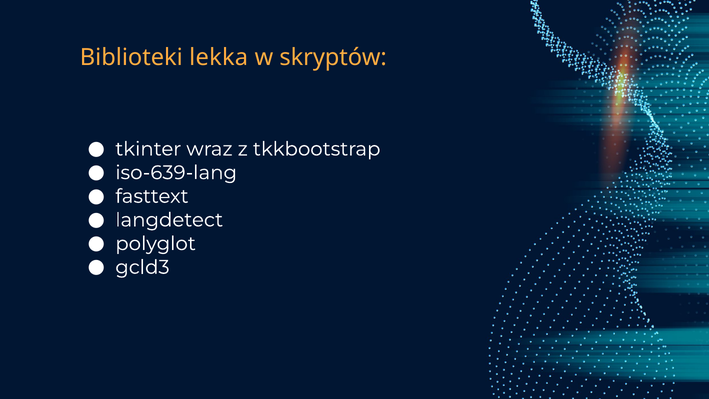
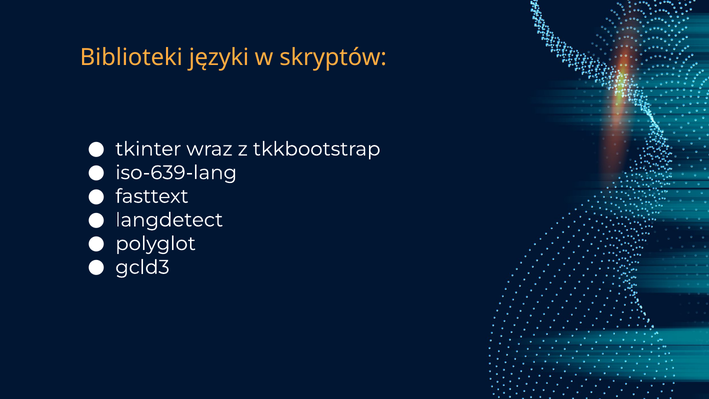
lekka: lekka -> języki
